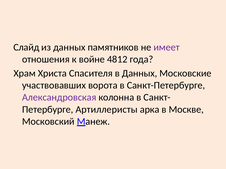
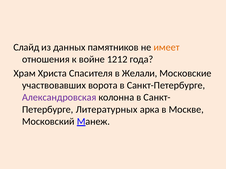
имеет colour: purple -> orange
4812: 4812 -> 1212
в Данных: Данных -> Желали
Артиллеристы: Артиллеристы -> Литературных
